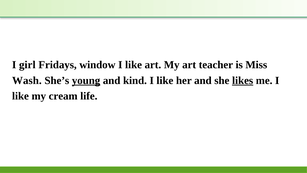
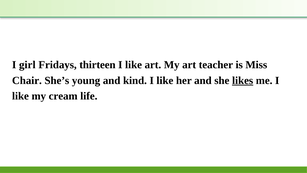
window: window -> thirteen
Wash: Wash -> Chair
young underline: present -> none
